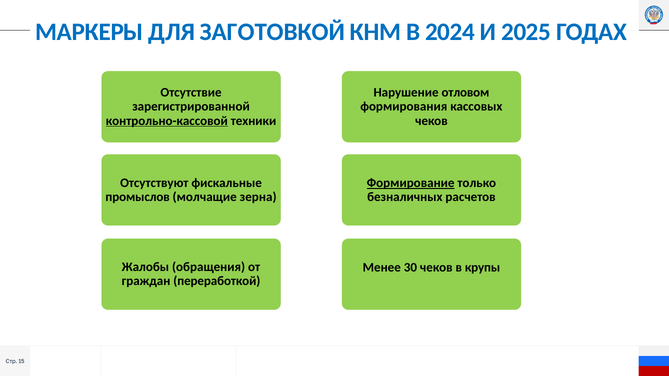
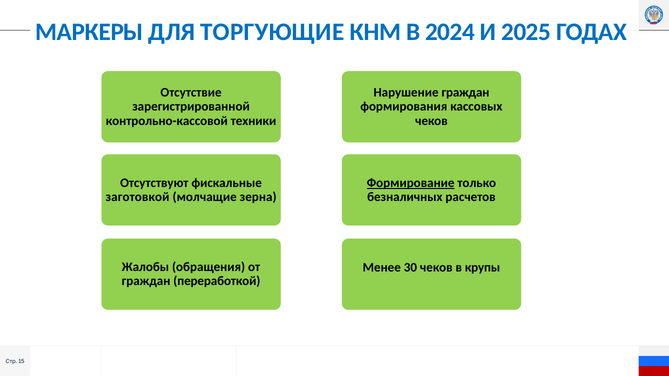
ЗАГОТОВКОЙ: ЗАГОТОВКОЙ -> ТОРГУЮЩИЕ
Нарушение отловом: отловом -> граждан
контрольно-кассовой underline: present -> none
промыслов: промыслов -> заготовкой
